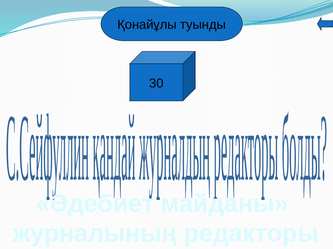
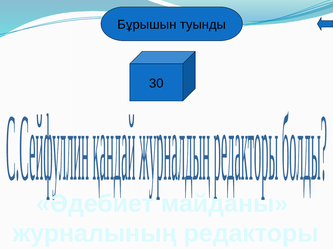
Қонайұлы: Қонайұлы -> Бұрышын
